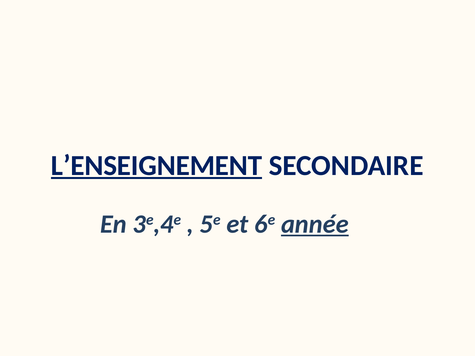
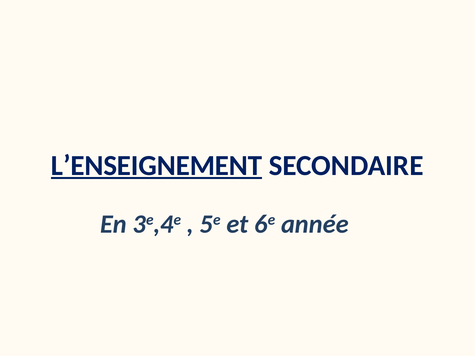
année underline: present -> none
